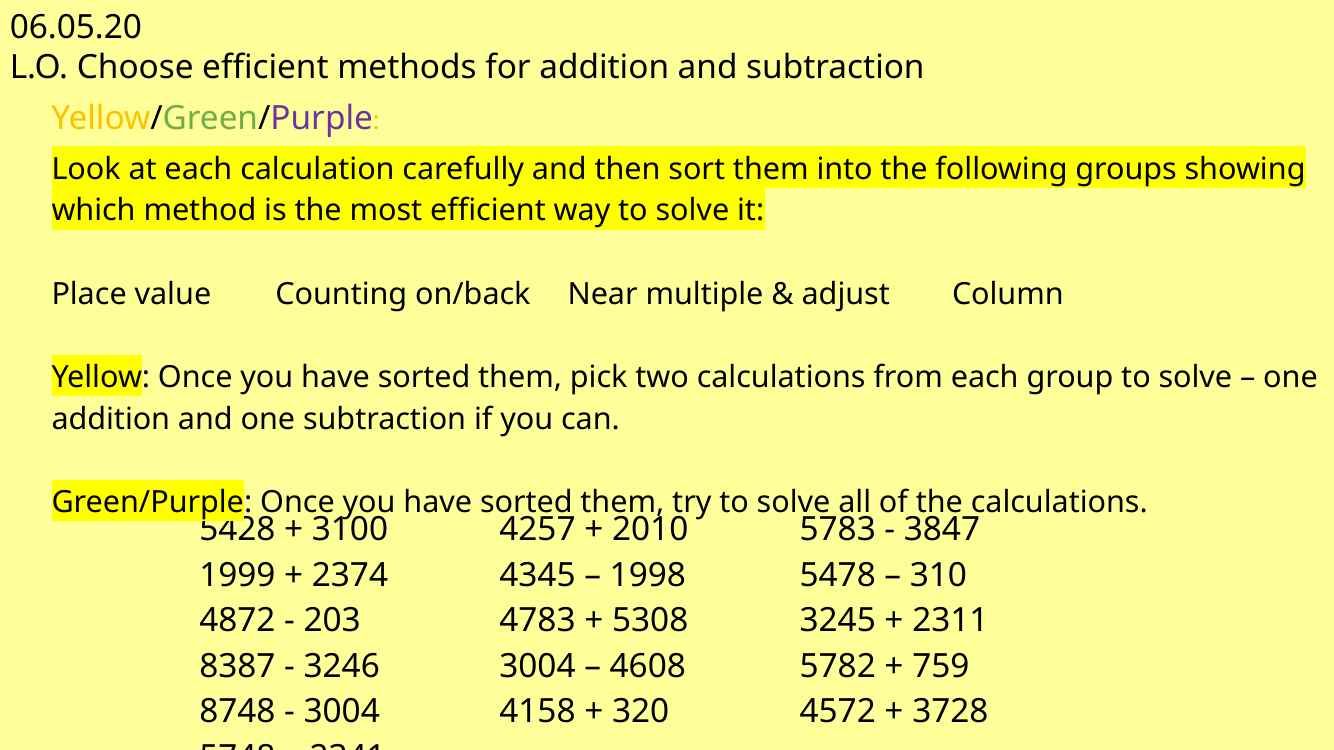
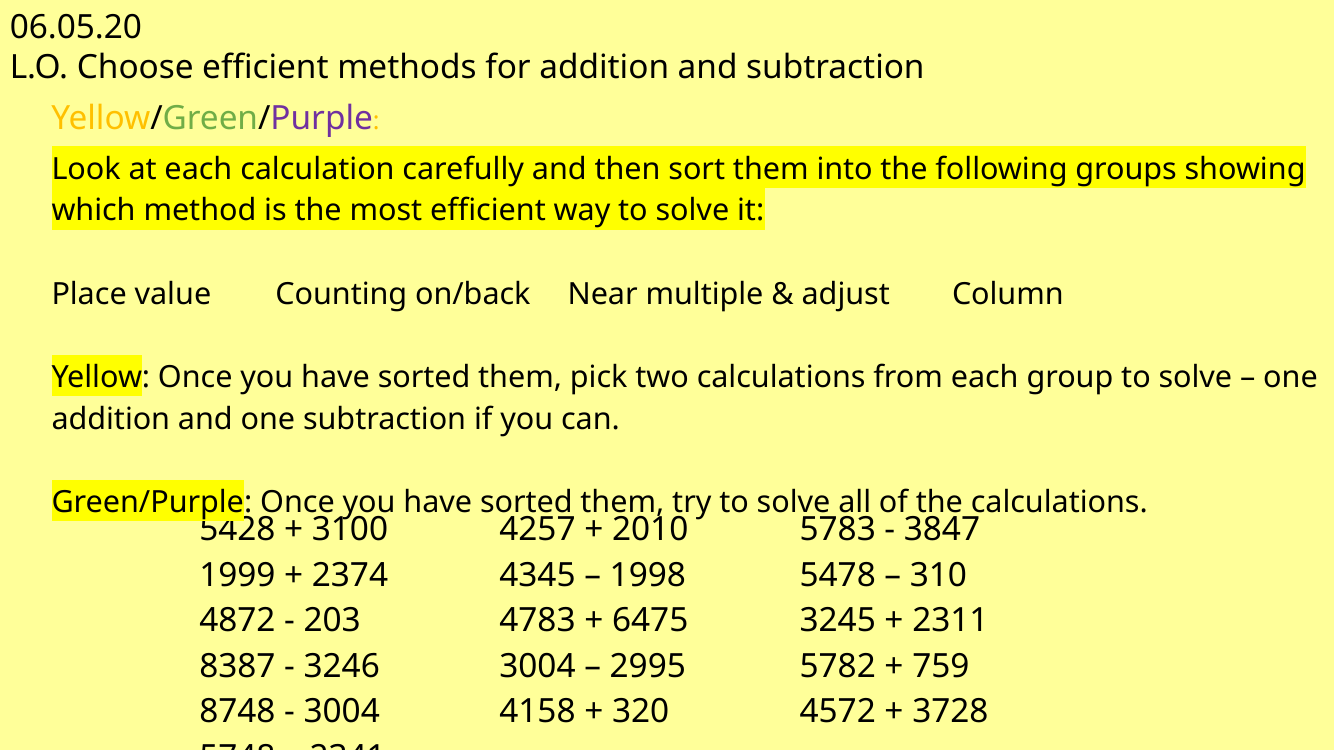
5308: 5308 -> 6475
4608: 4608 -> 2995
